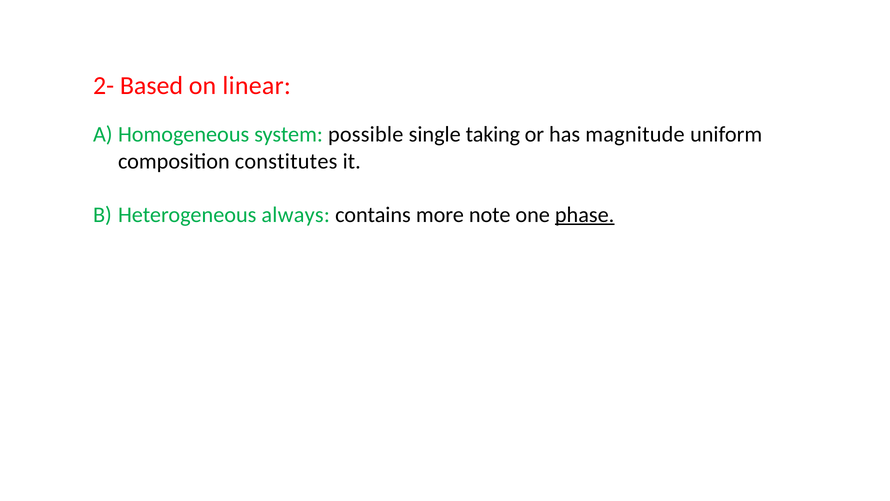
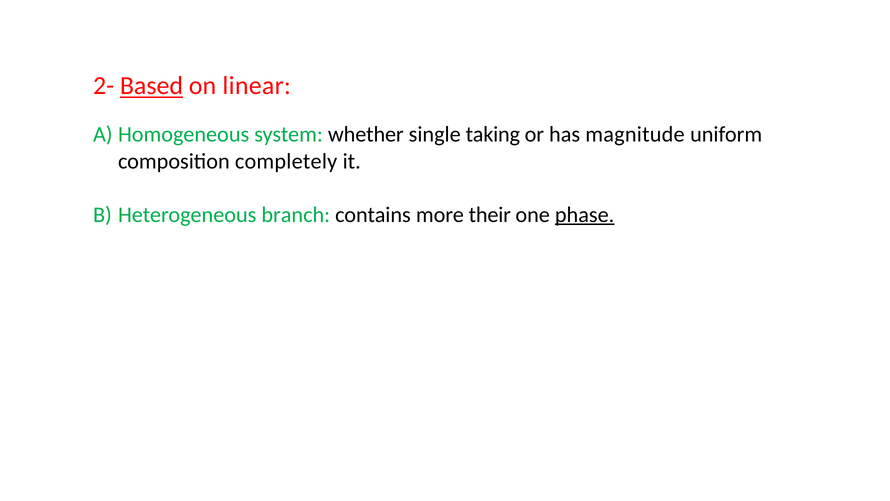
Based underline: none -> present
possible: possible -> whether
constitutes: constitutes -> completely
always: always -> branch
note: note -> their
